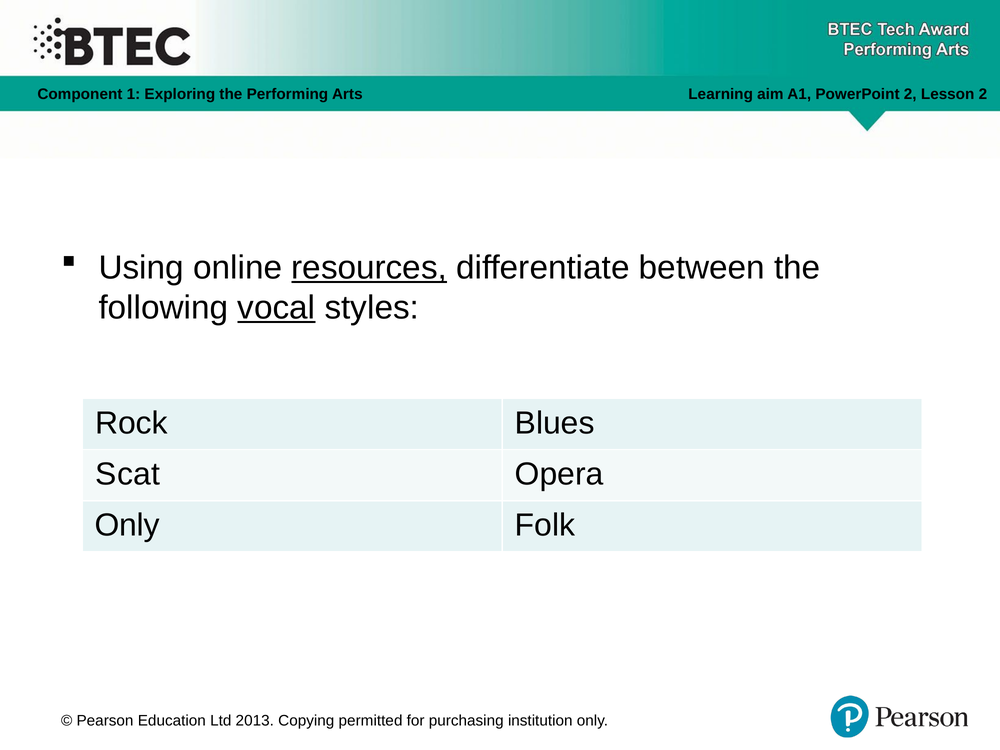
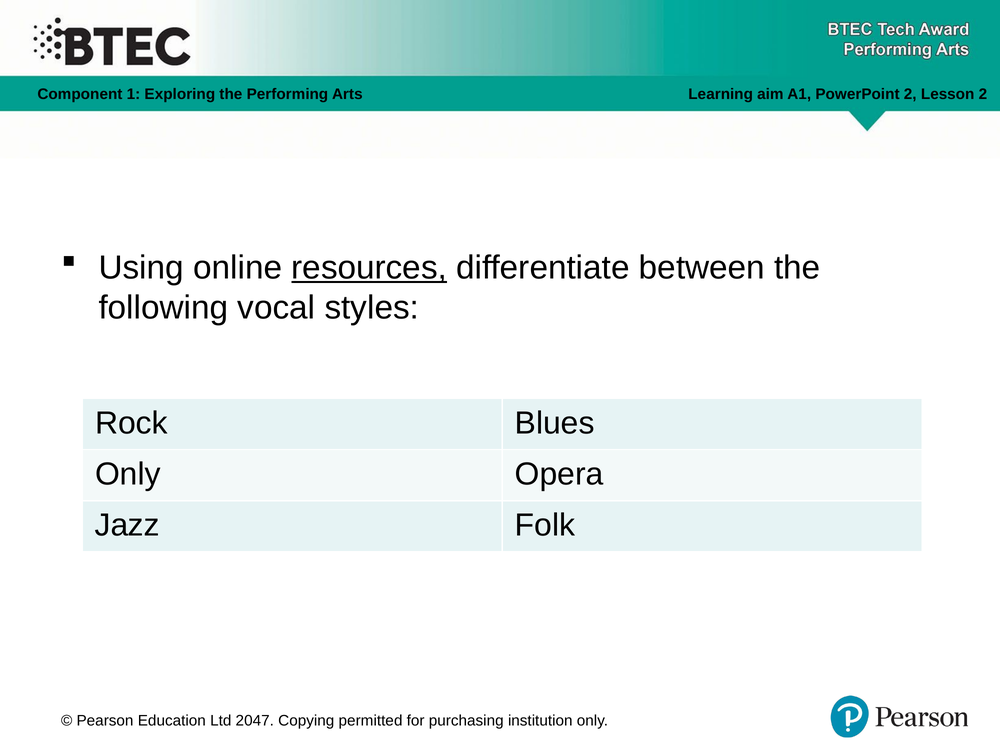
vocal underline: present -> none
Scat at (128, 474): Scat -> Only
Only at (127, 525): Only -> Jazz
2013: 2013 -> 2047
